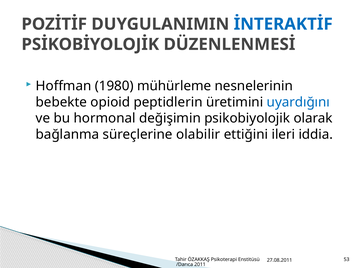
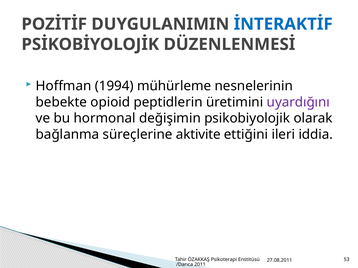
1980: 1980 -> 1994
uyardığını colour: blue -> purple
olabilir: olabilir -> aktivite
